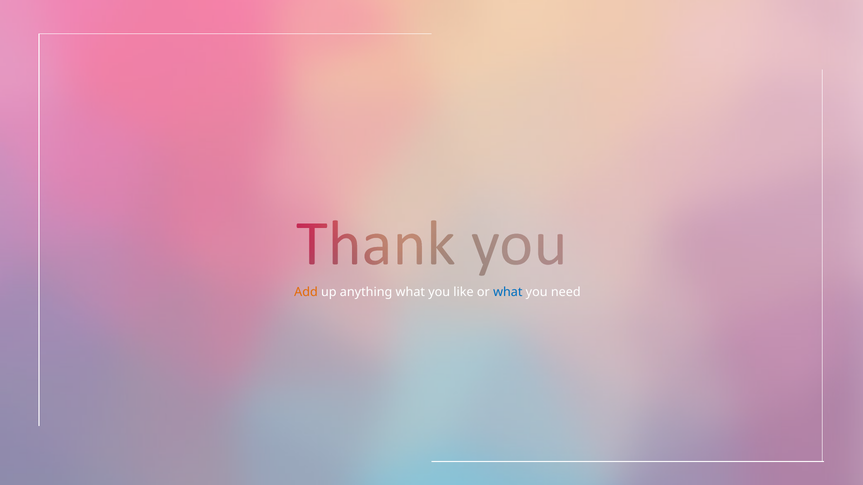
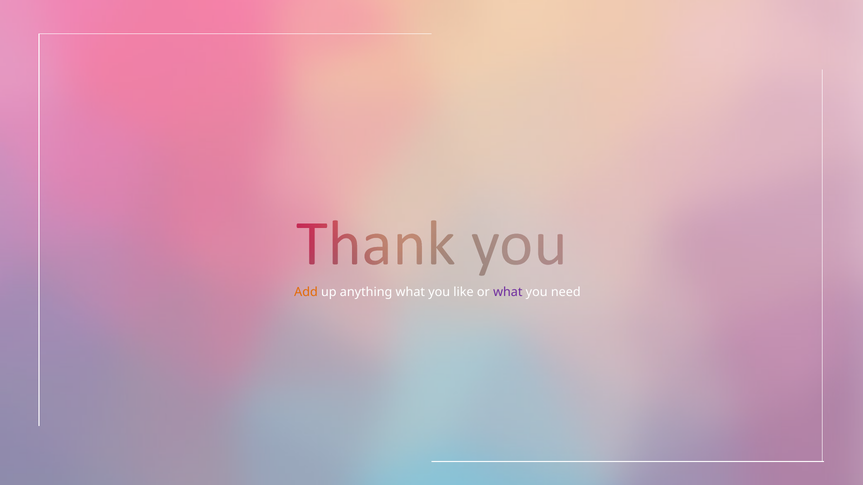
what at (508, 292) colour: blue -> purple
